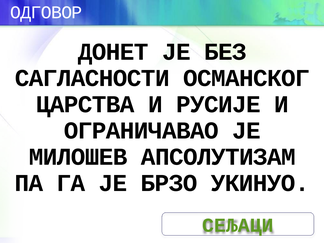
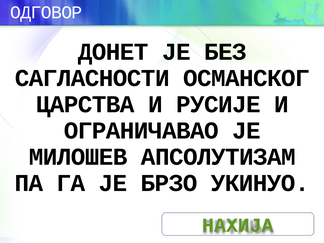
СЕЉАЦИ: СЕЉАЦИ -> НАХИЈА
